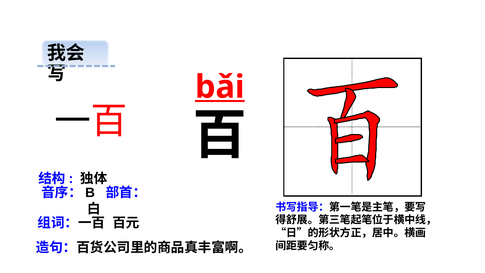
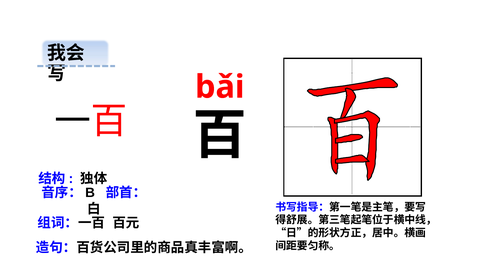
bǎi underline: present -> none
